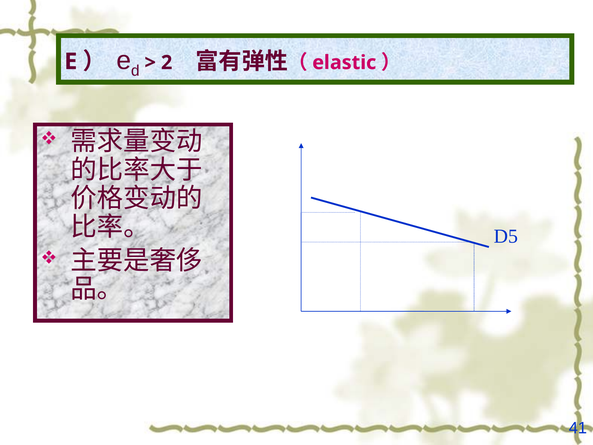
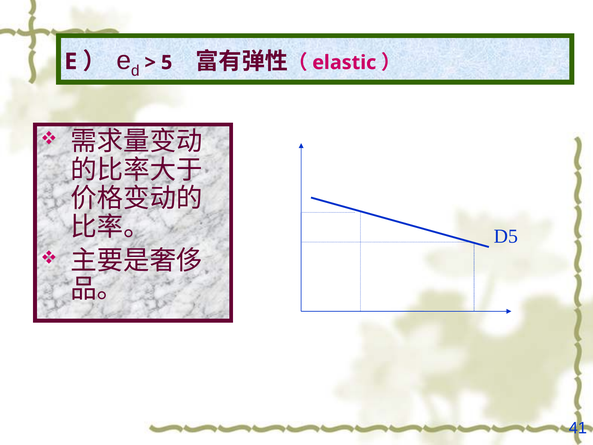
2: 2 -> 5
